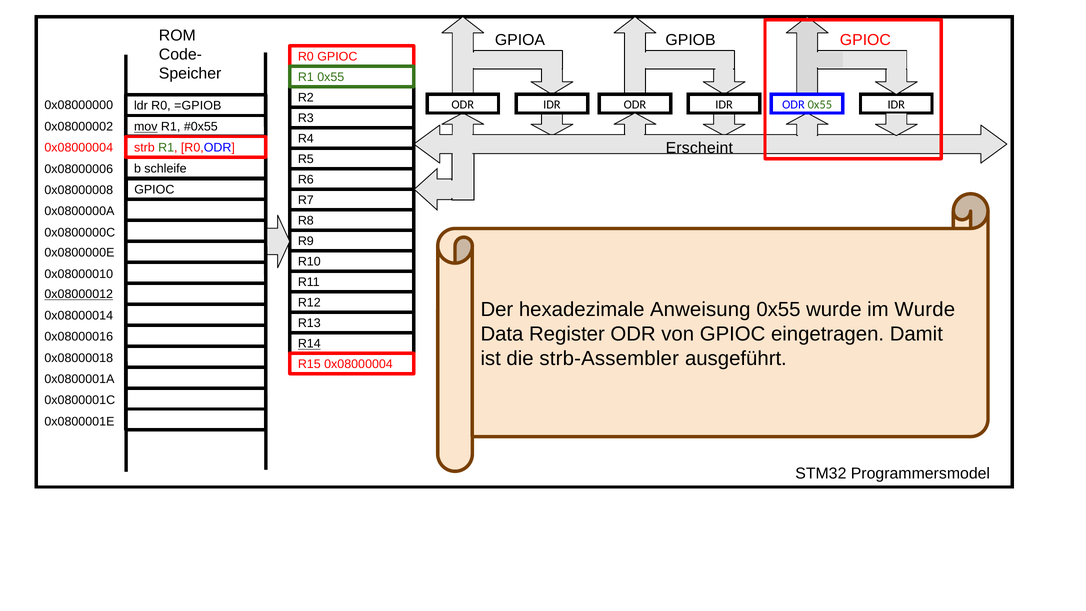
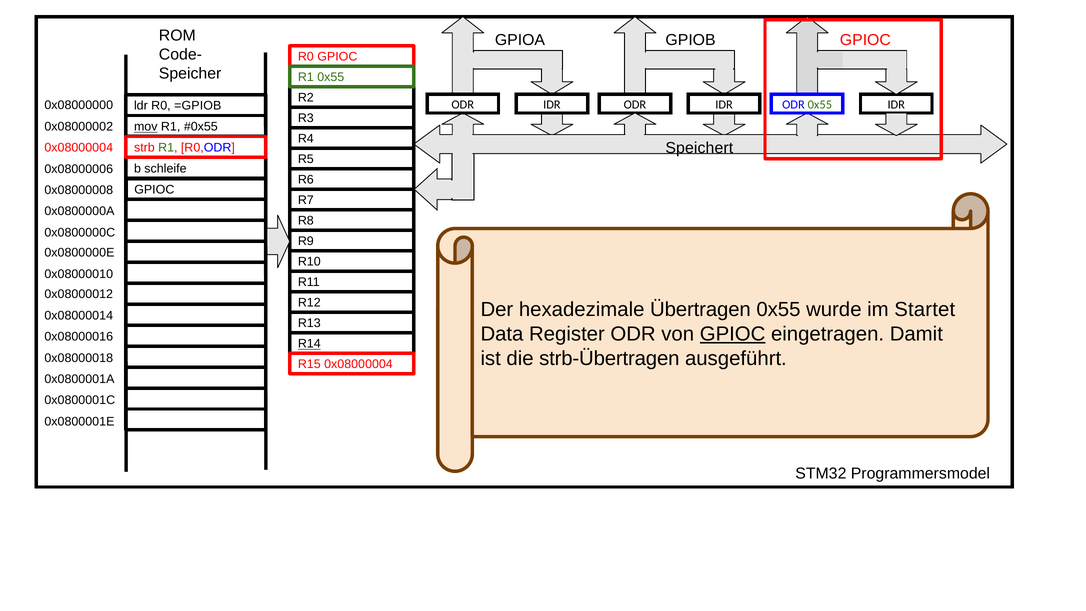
Erscheint: Erscheint -> Speichert
0x08000012 underline: present -> none
Anweisung: Anweisung -> Übertragen
im Wurde: Wurde -> Startet
GPIOC at (733, 334) underline: none -> present
strb-Assembler: strb-Assembler -> strb-Übertragen
